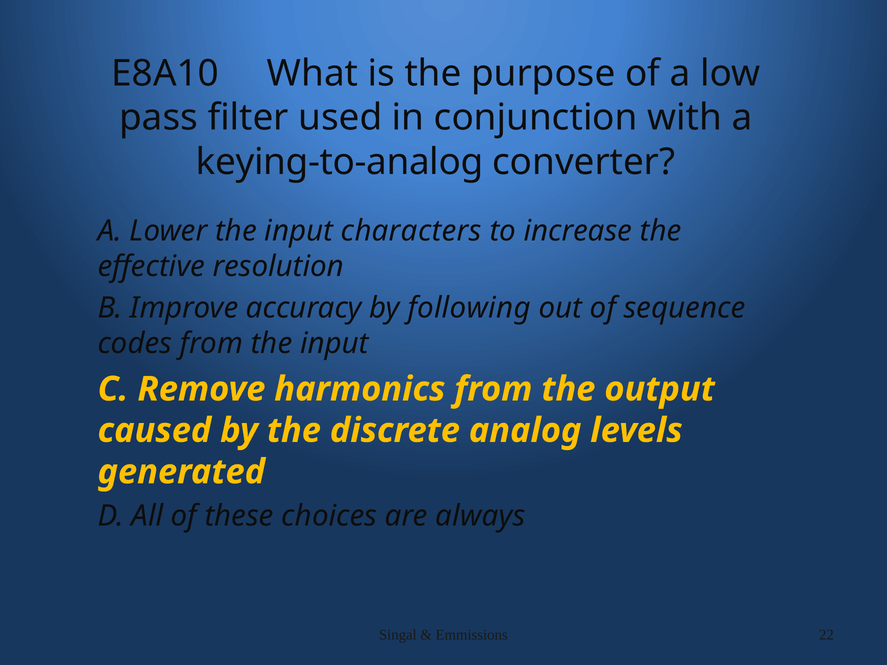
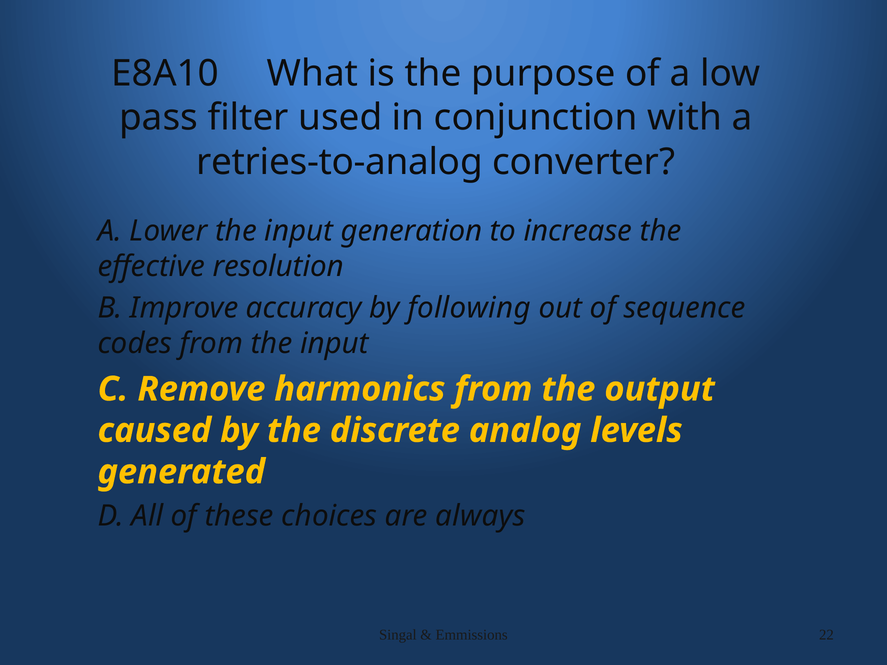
keying-to-analog: keying-to-analog -> retries-to-analog
characters: characters -> generation
